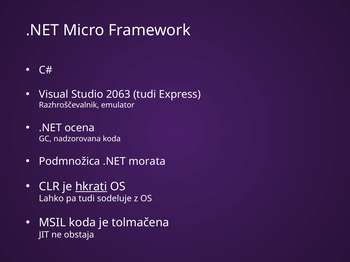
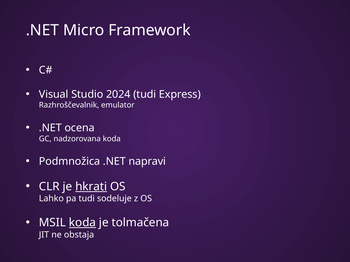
2063: 2063 -> 2024
morata: morata -> napravi
koda at (82, 223) underline: none -> present
